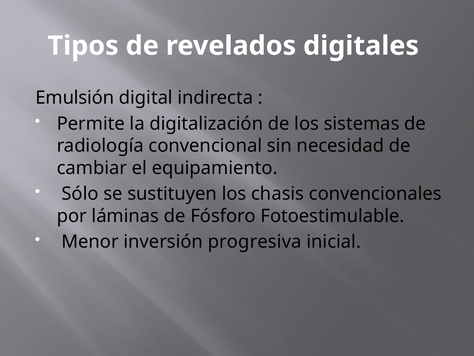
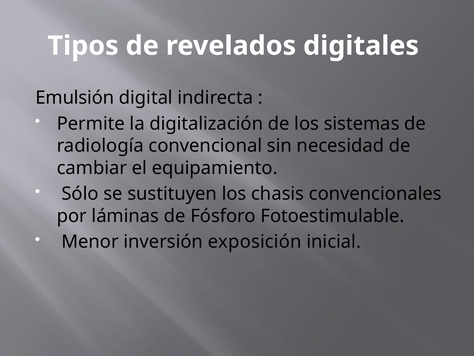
progresiva: progresiva -> exposición
